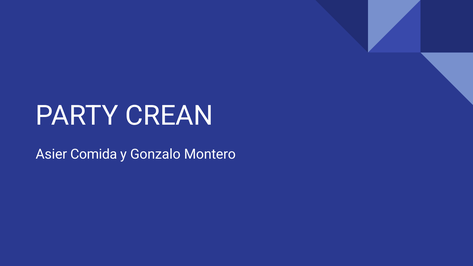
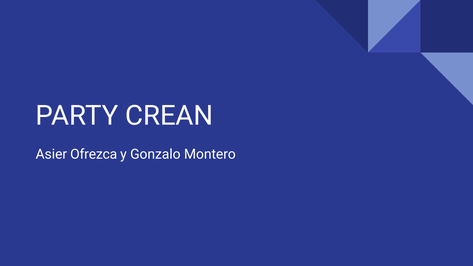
Comida: Comida -> Ofrezca
